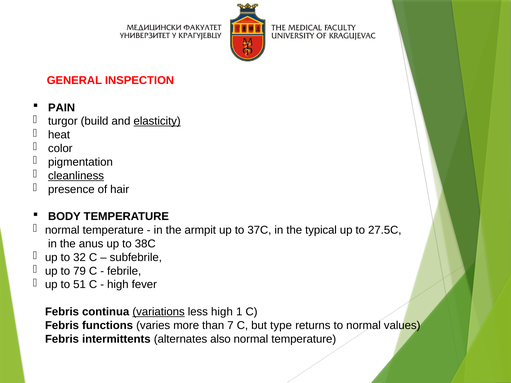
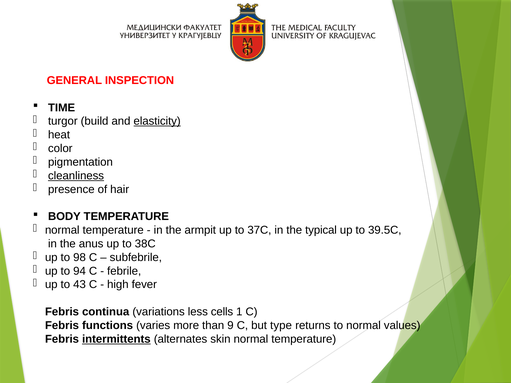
PAIN: PAIN -> TIME
27.5C: 27.5C -> 39.5C
32: 32 -> 98
79: 79 -> 94
51: 51 -> 43
variations underline: present -> none
less high: high -> cells
7: 7 -> 9
intermittents underline: none -> present
also: also -> skin
